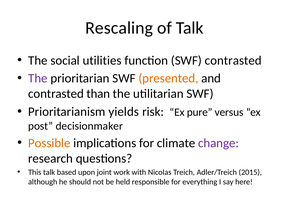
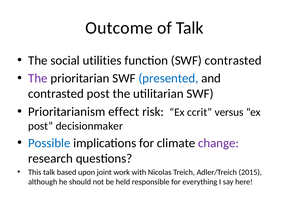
Rescaling: Rescaling -> Outcome
presented colour: orange -> blue
contrasted than: than -> post
yields: yields -> effect
pure: pure -> ccrit
Possible colour: orange -> blue
